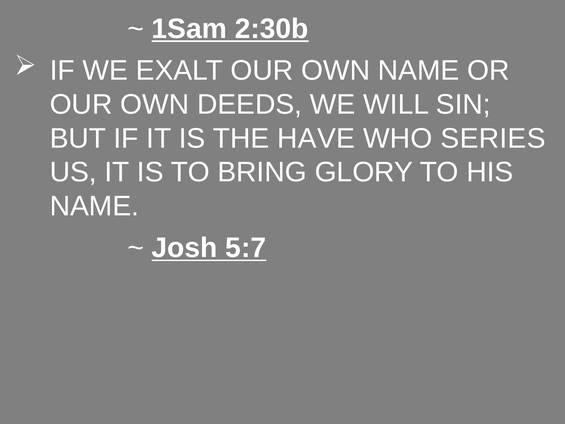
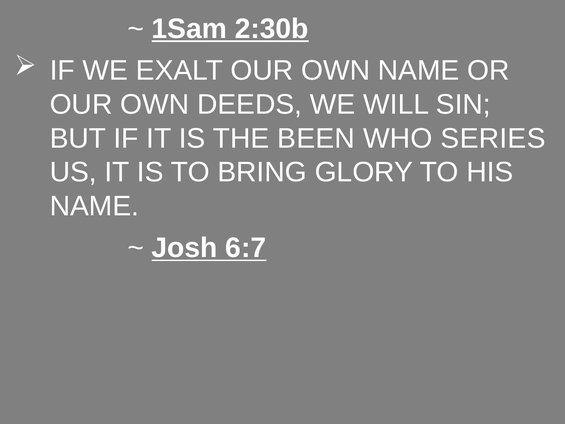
HAVE: HAVE -> BEEN
5:7: 5:7 -> 6:7
